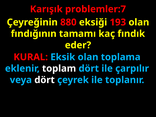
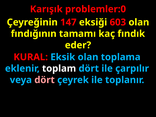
problemler:7: problemler:7 -> problemler:0
880: 880 -> 147
193: 193 -> 603
dört at (45, 80) colour: white -> pink
